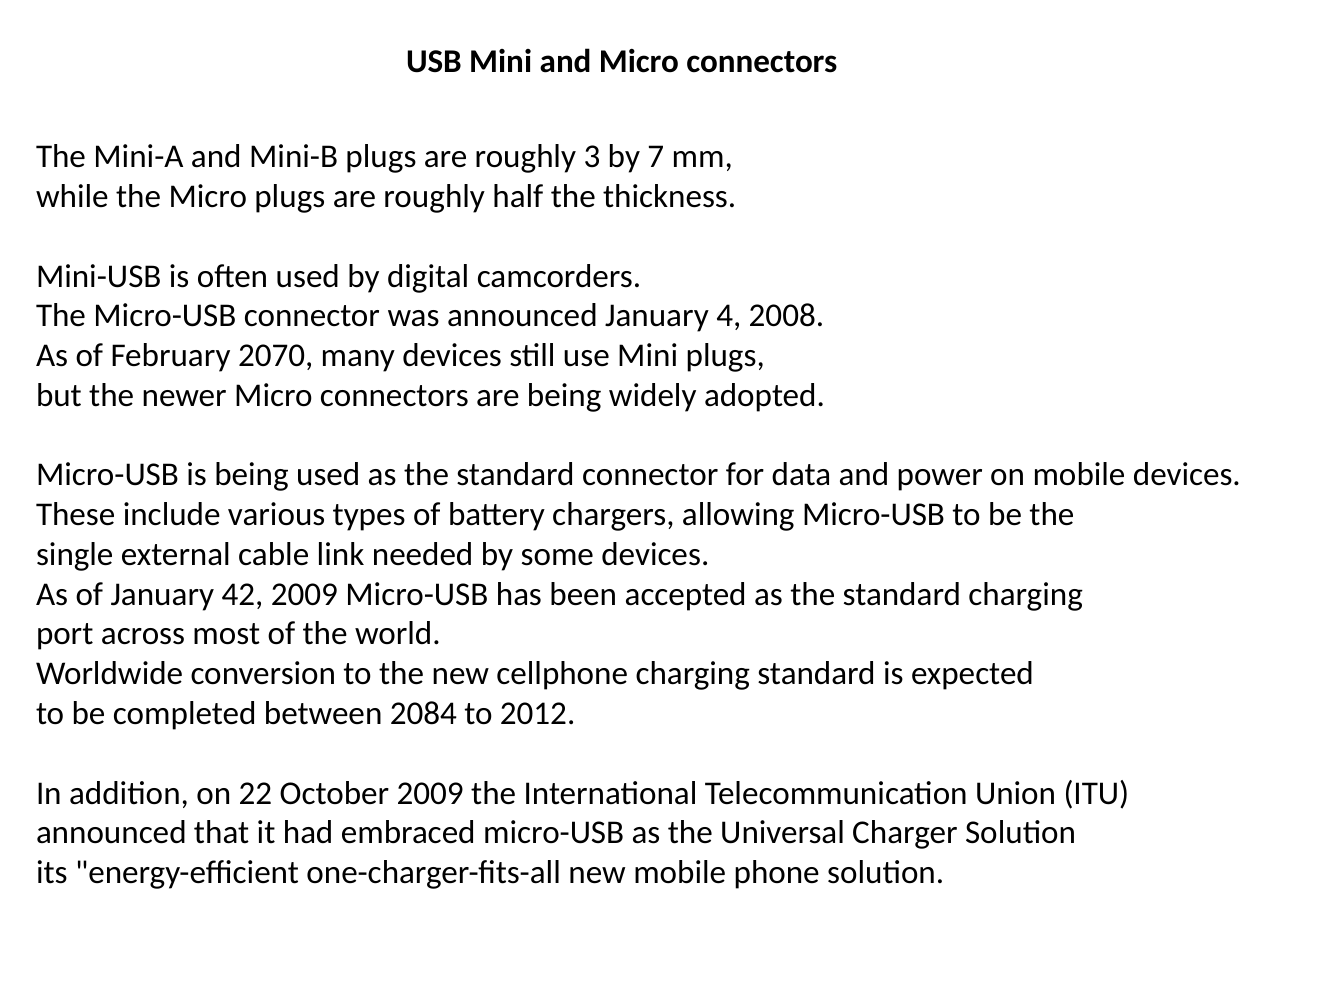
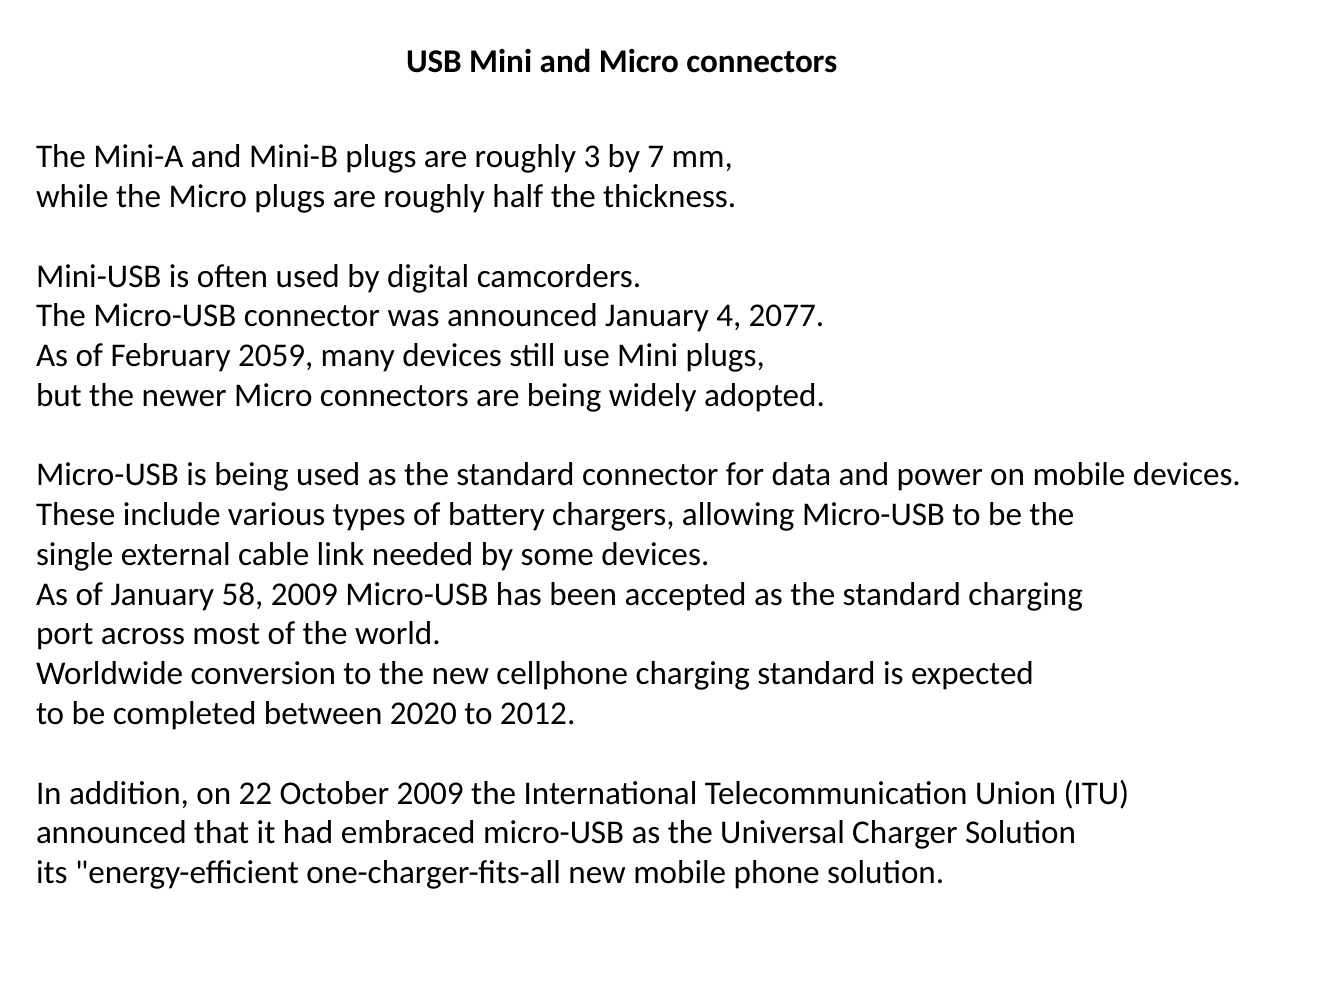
2008: 2008 -> 2077
2070: 2070 -> 2059
42: 42 -> 58
2084: 2084 -> 2020
